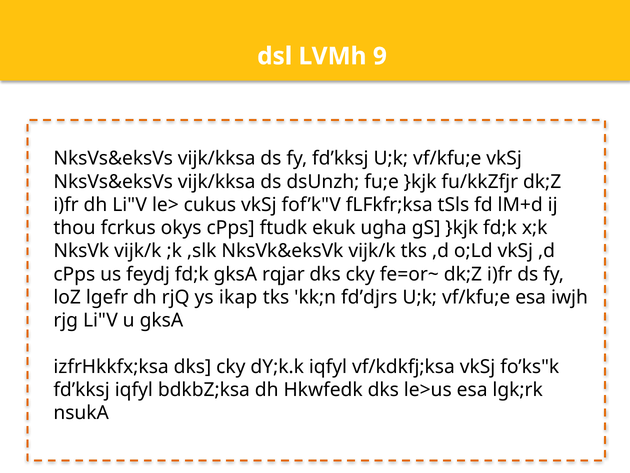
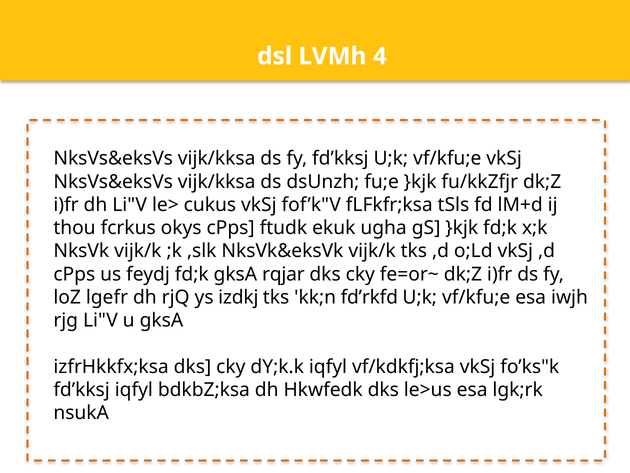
9: 9 -> 4
ikap: ikap -> izdkj
fd’djrs: fd’djrs -> fd’rkfd
